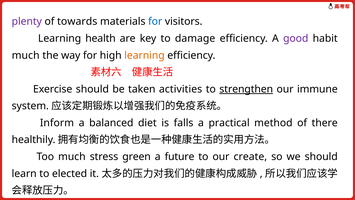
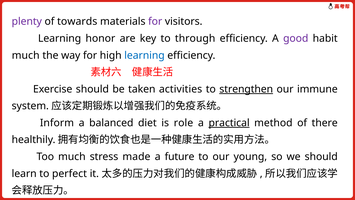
for at (155, 22) colour: blue -> purple
health: health -> honor
damage: damage -> through
learning at (144, 55) colour: orange -> blue
falls: falls -> role
practical underline: none -> present
green: green -> made
create: create -> young
elected: elected -> perfect
